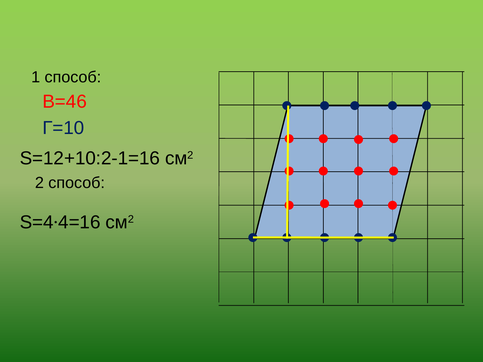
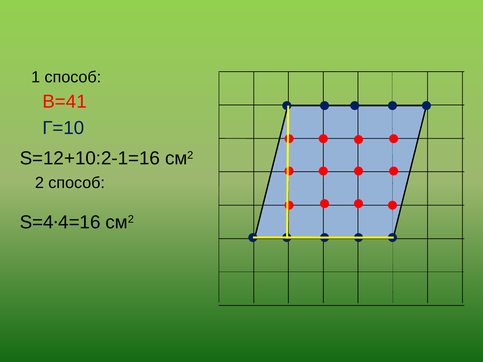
В=46: В=46 -> В=41
